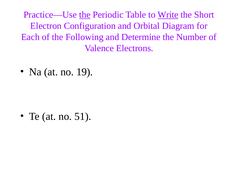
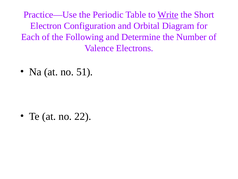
the at (85, 15) underline: present -> none
19: 19 -> 51
51: 51 -> 22
